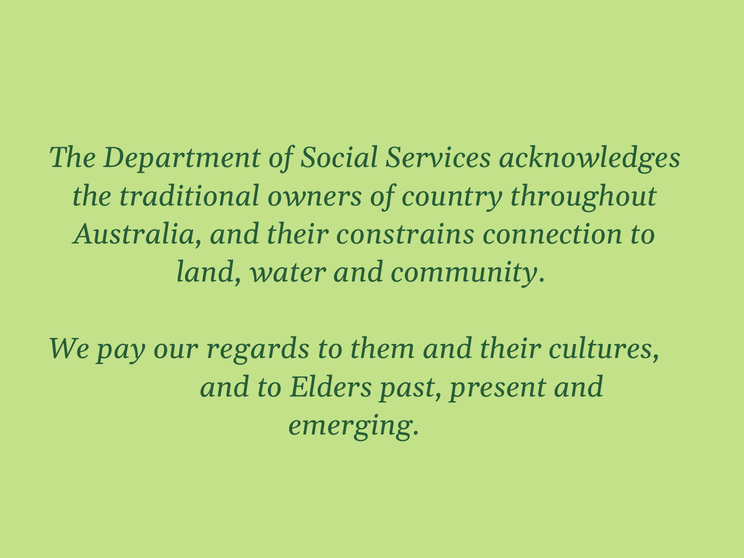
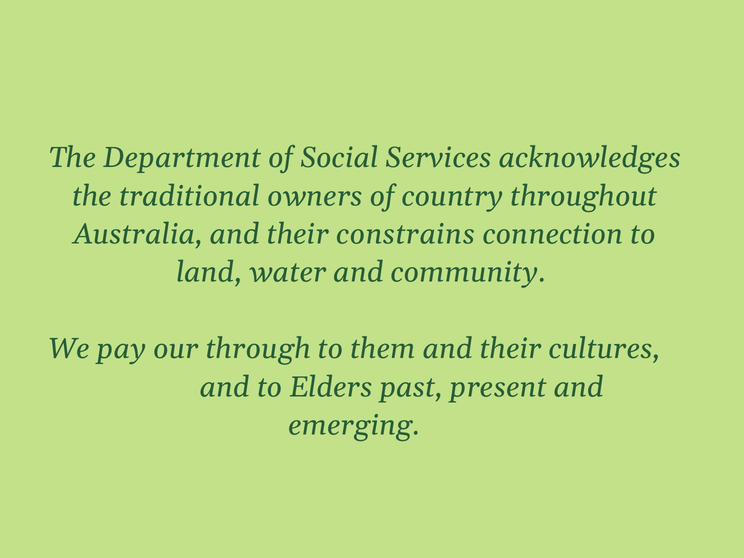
regards: regards -> through
